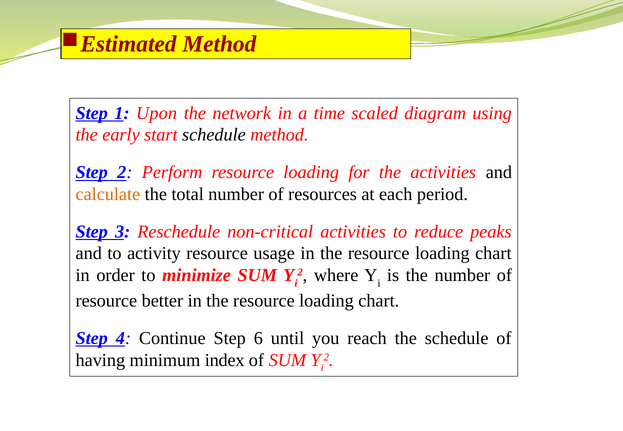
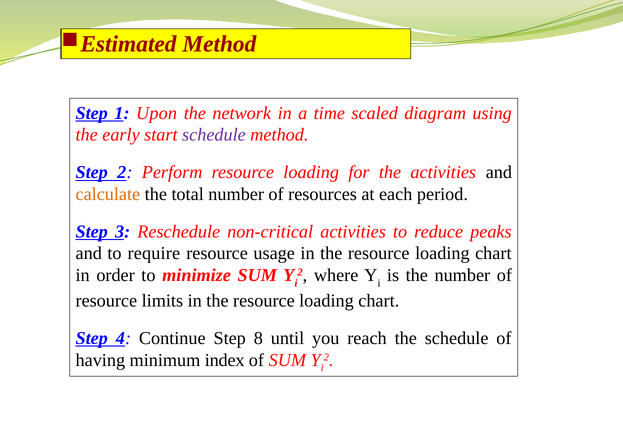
schedule at (214, 135) colour: black -> purple
activity: activity -> require
better: better -> limits
6: 6 -> 8
